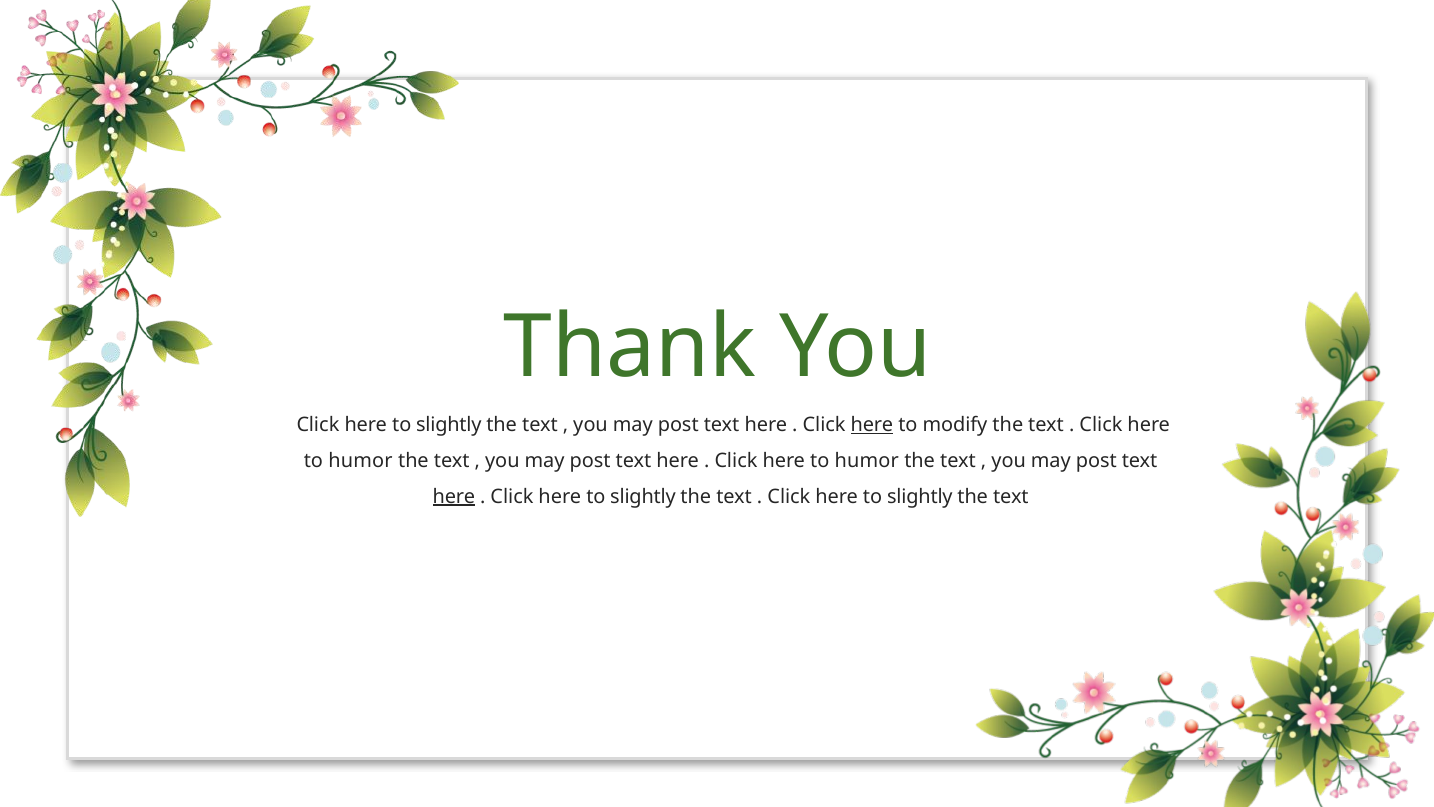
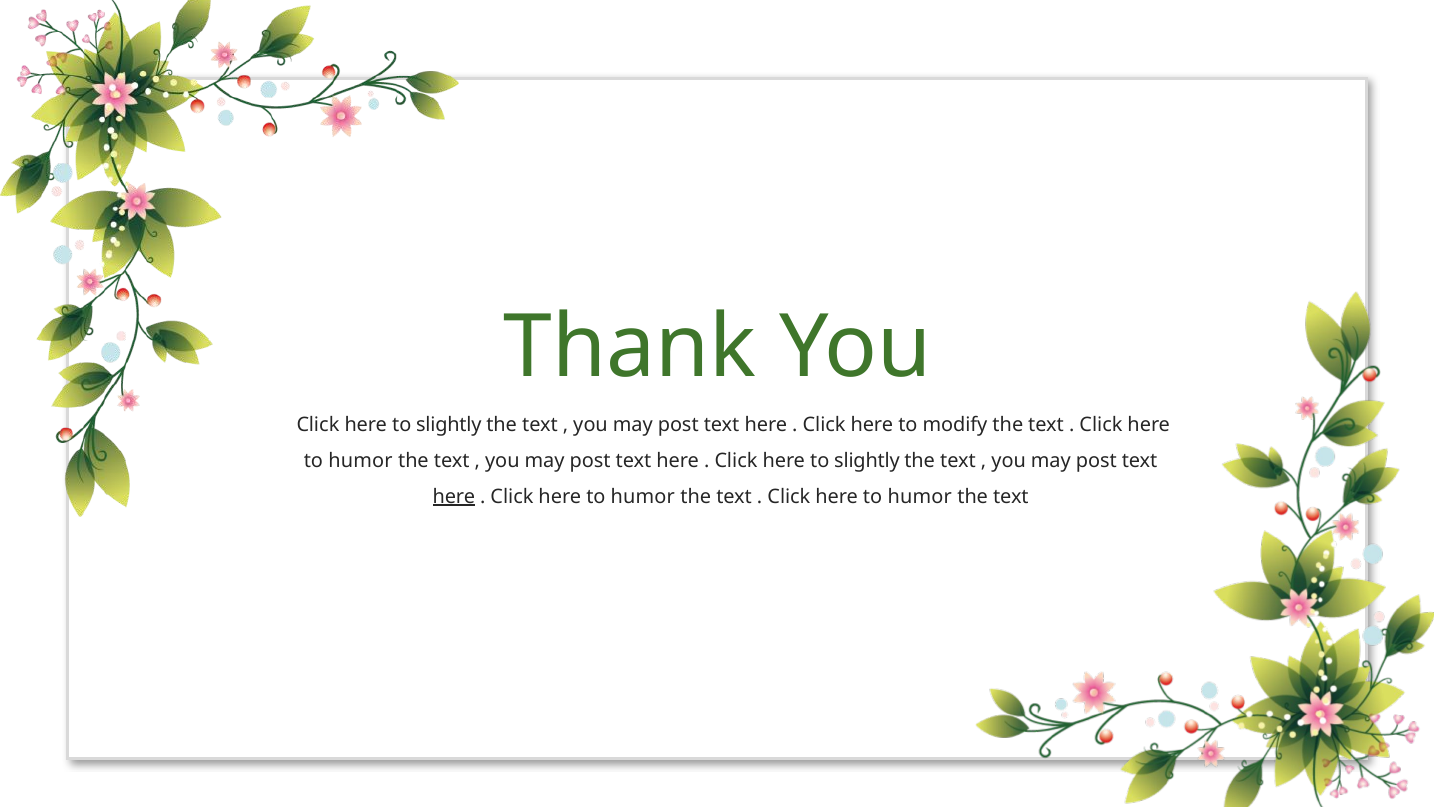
here at (872, 424) underline: present -> none
humor at (867, 460): humor -> slightly
slightly at (643, 496): slightly -> humor
slightly at (920, 496): slightly -> humor
